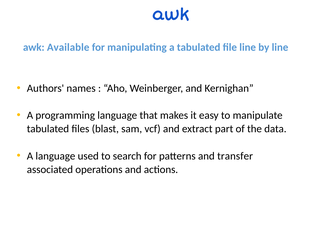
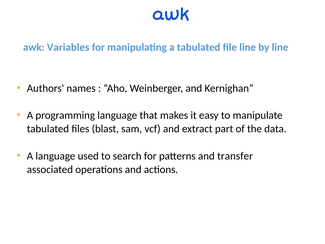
Available: Available -> Variables
